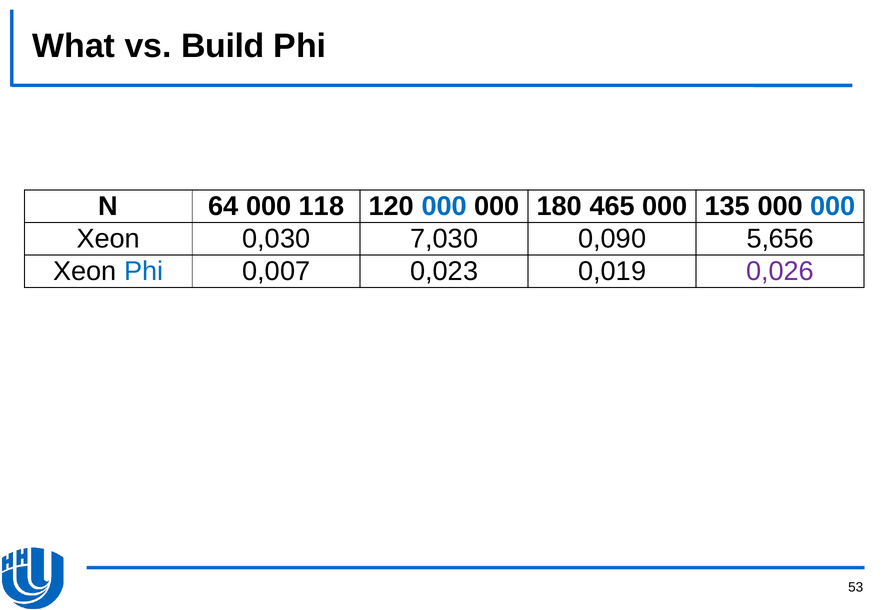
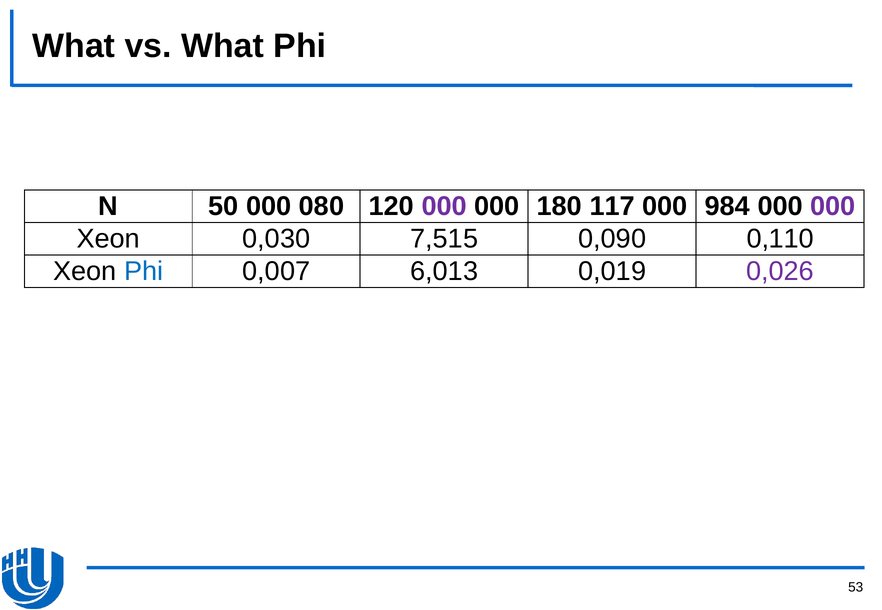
vs Build: Build -> What
64: 64 -> 50
118: 118 -> 080
000 at (444, 207) colour: blue -> purple
465: 465 -> 117
135: 135 -> 984
000 at (833, 207) colour: blue -> purple
7,030: 7,030 -> 7,515
5,656: 5,656 -> 0,110
0,023: 0,023 -> 6,013
